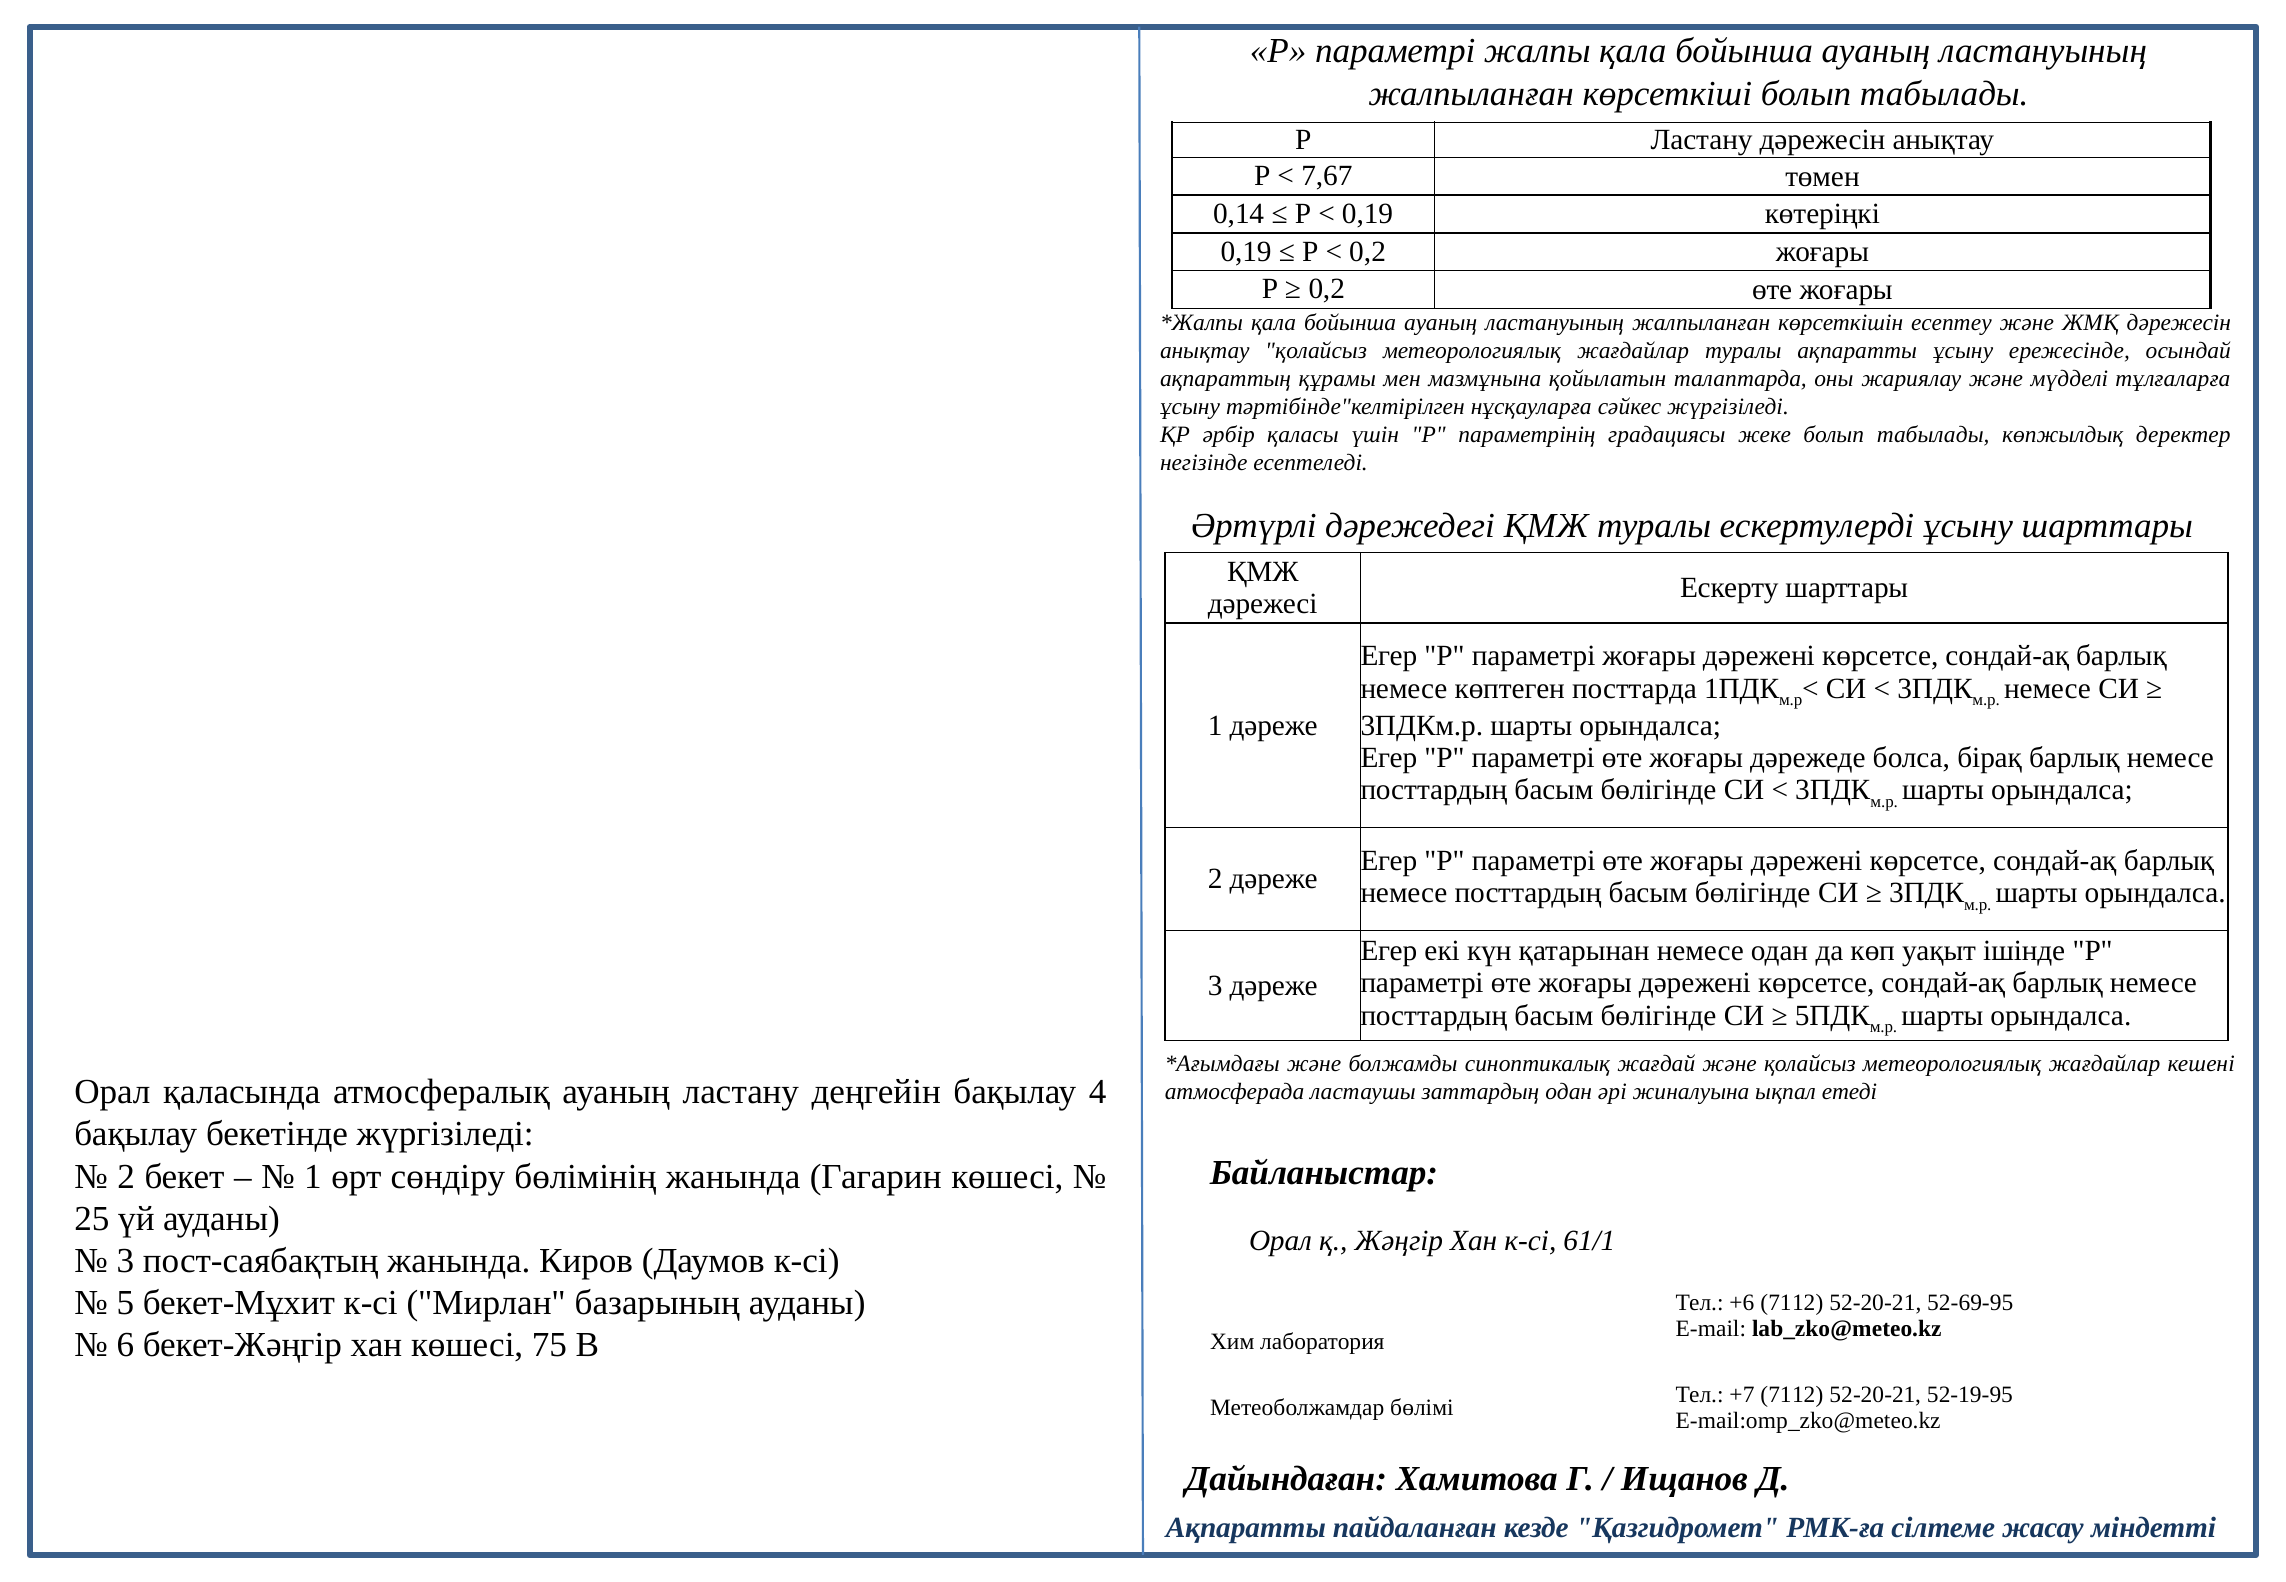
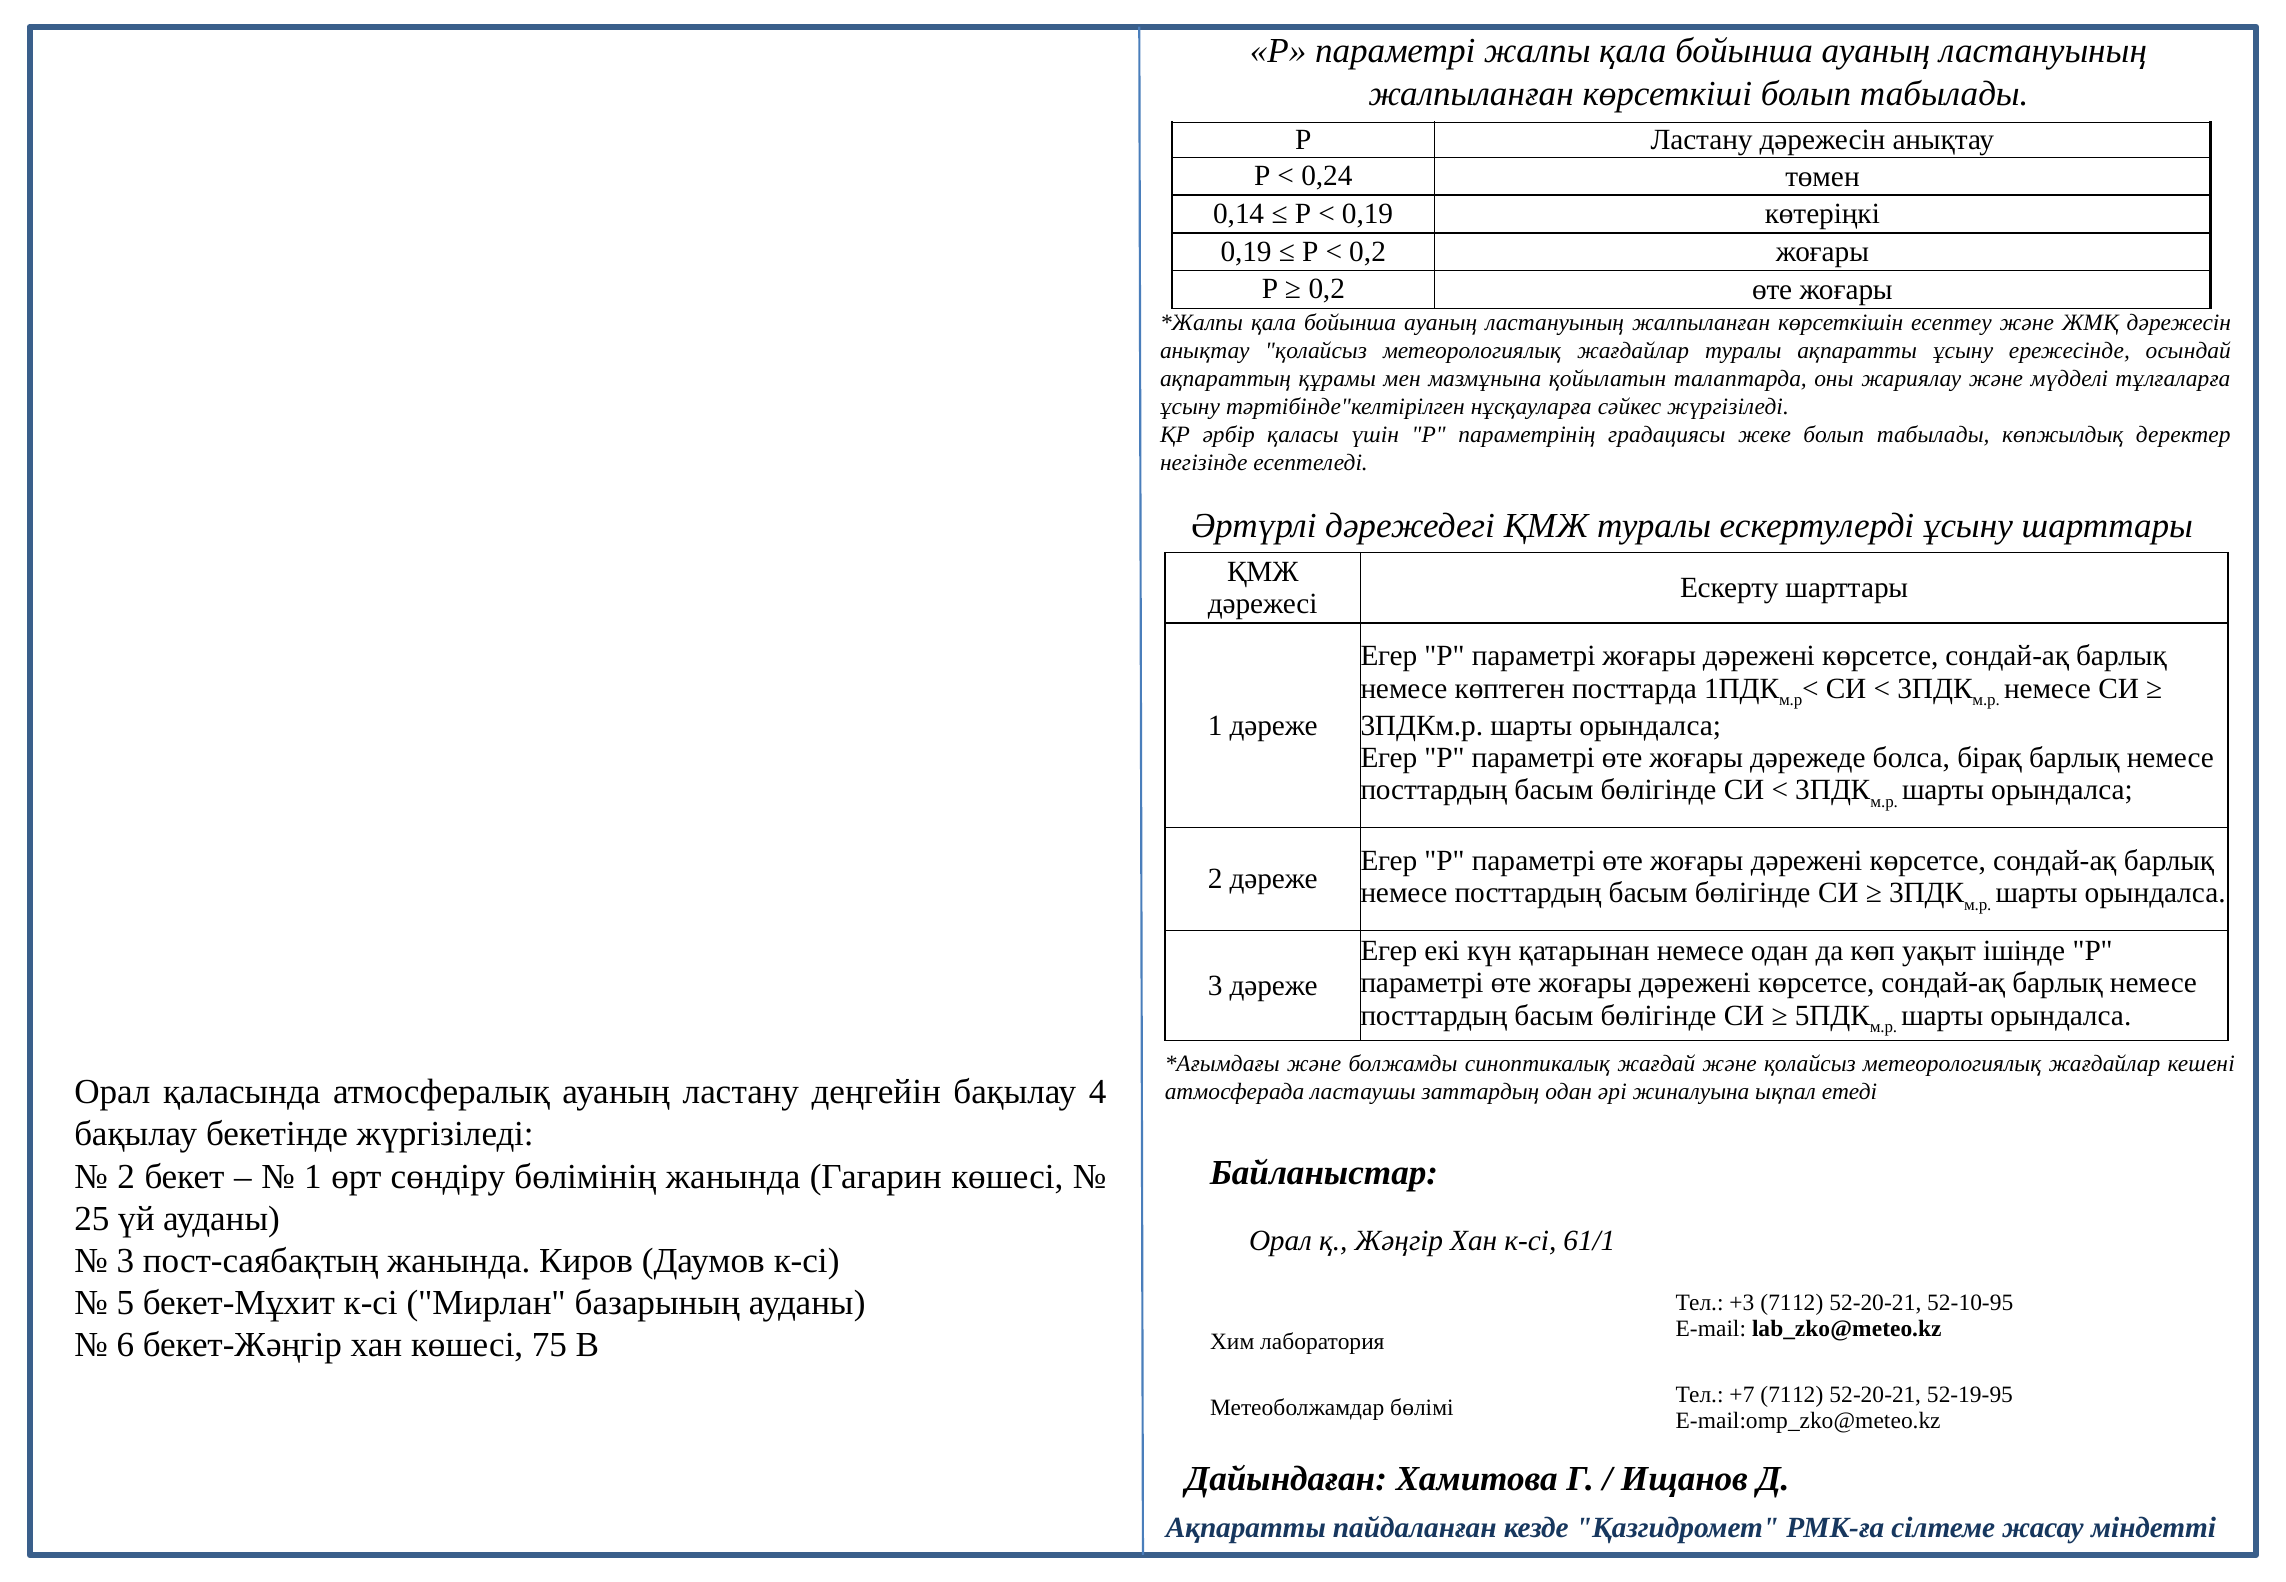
7,67: 7,67 -> 0,24
+6: +6 -> +3
52-69-95: 52-69-95 -> 52-10-95
